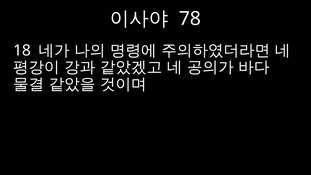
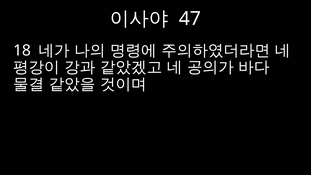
78: 78 -> 47
